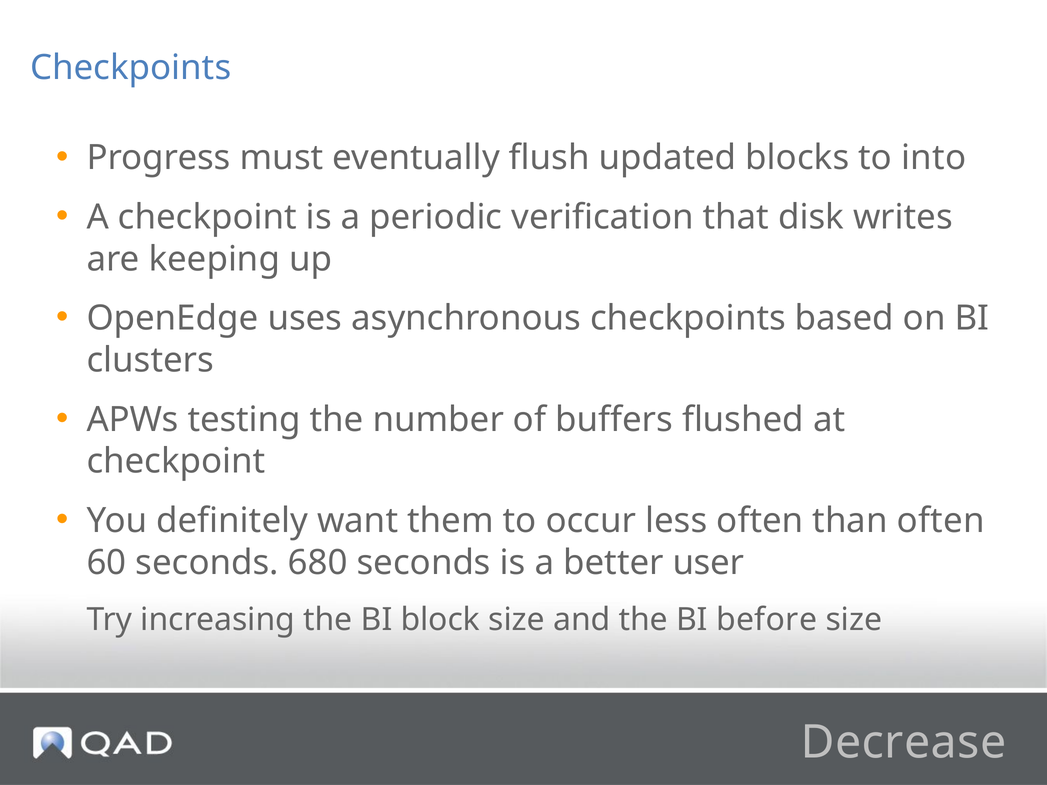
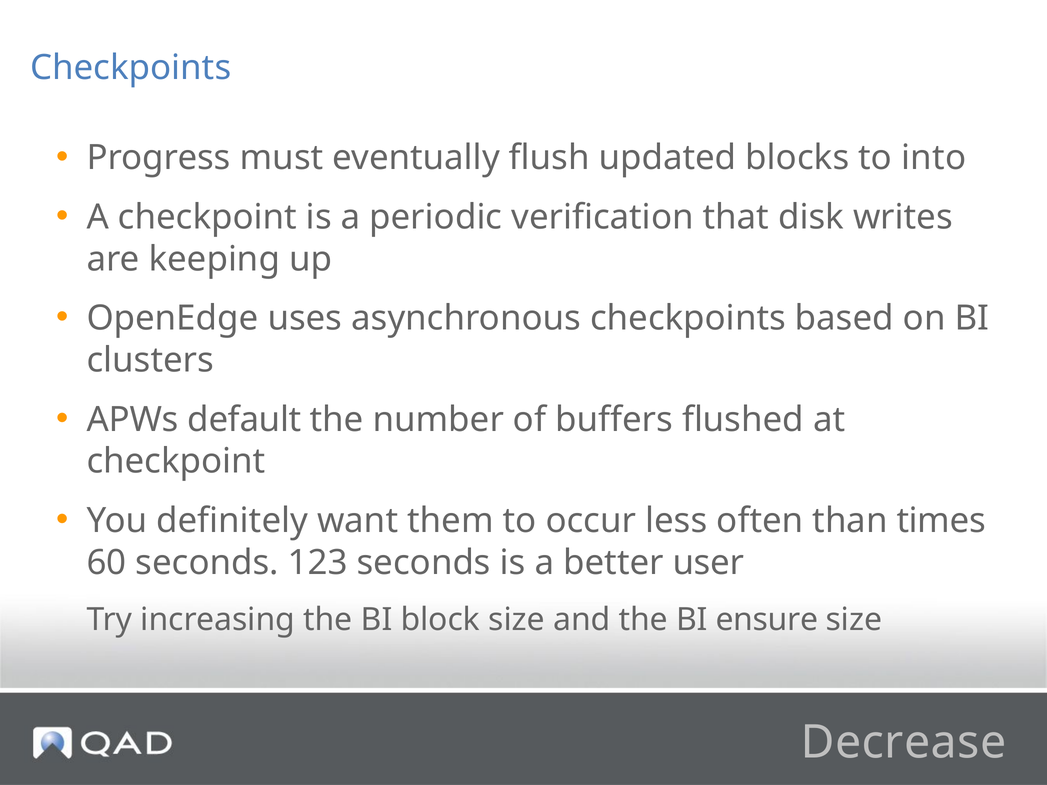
testing: testing -> default
than often: often -> times
680: 680 -> 123
before: before -> ensure
